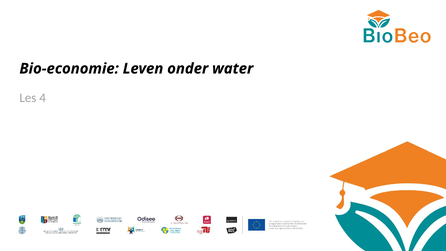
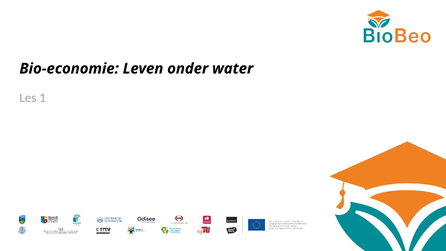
4: 4 -> 1
